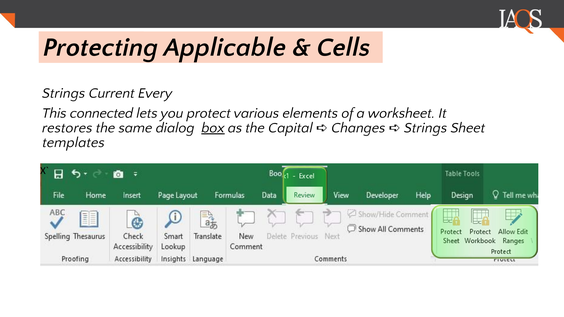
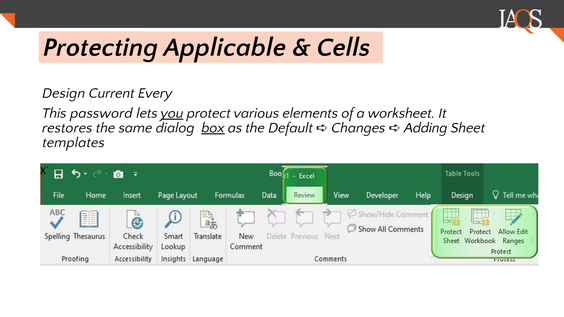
Strings at (64, 93): Strings -> Design
connected: connected -> password
you underline: none -> present
Capital: Capital -> Default
Changes Strings: Strings -> Adding
